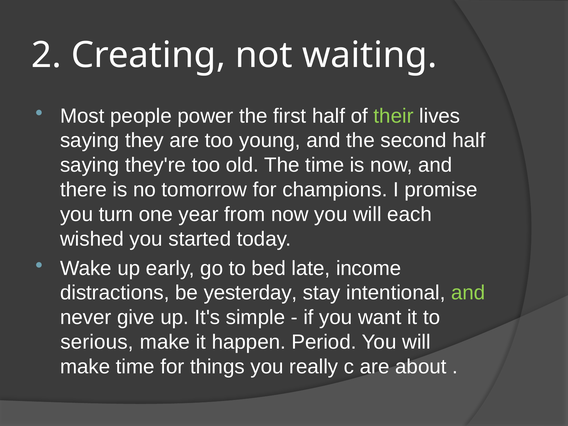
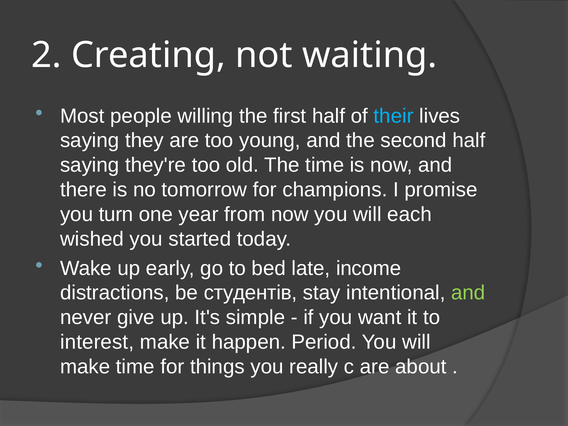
power: power -> willing
their colour: light green -> light blue
yesterday: yesterday -> студентів
serious: serious -> interest
